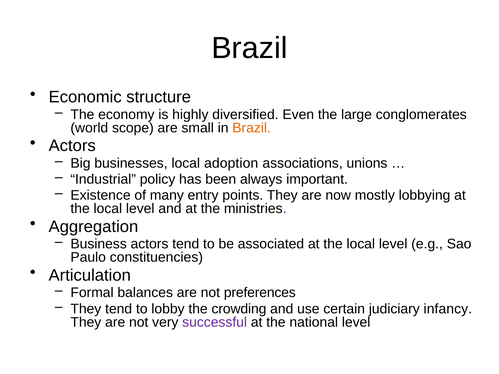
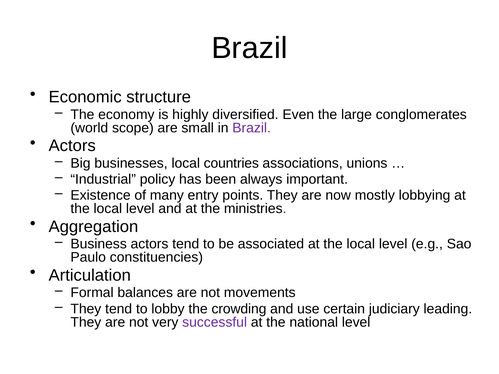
Brazil at (252, 128) colour: orange -> purple
adoption: adoption -> countries
preferences: preferences -> movements
infancy: infancy -> leading
